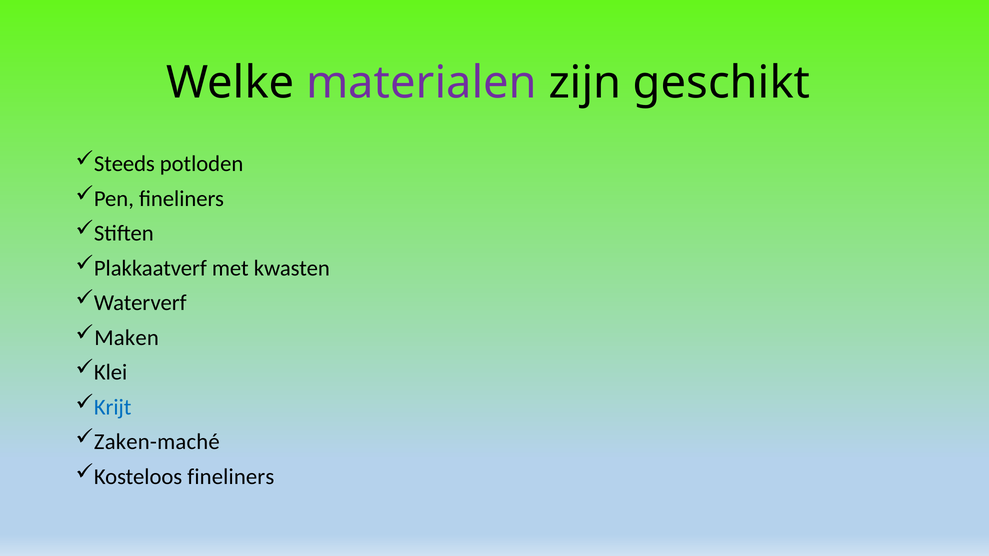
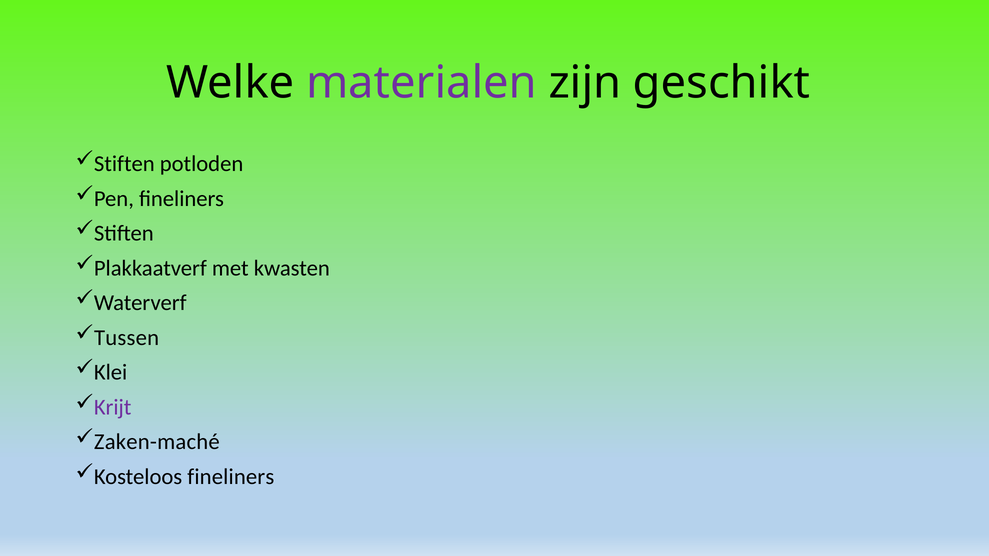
Steeds at (124, 164): Steeds -> Stiften
Maken: Maken -> Tussen
Krijt colour: blue -> purple
